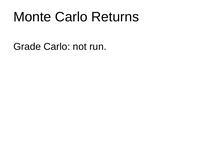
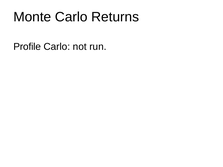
Grade: Grade -> Profile
